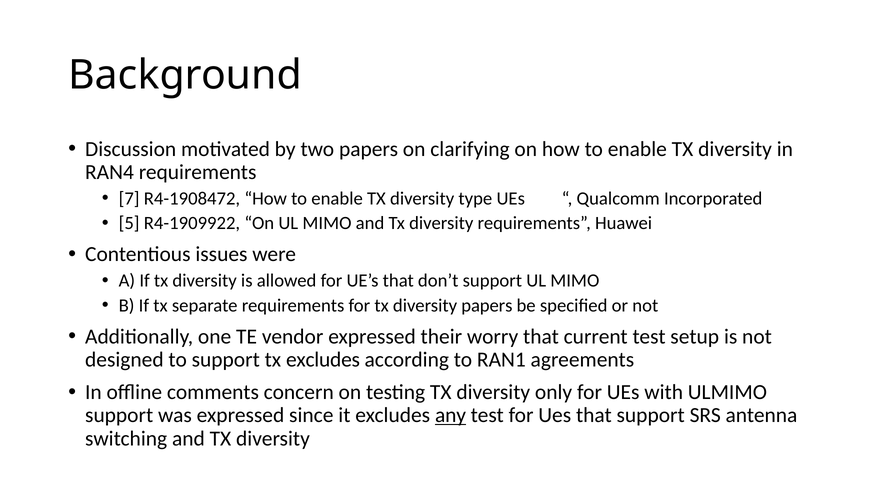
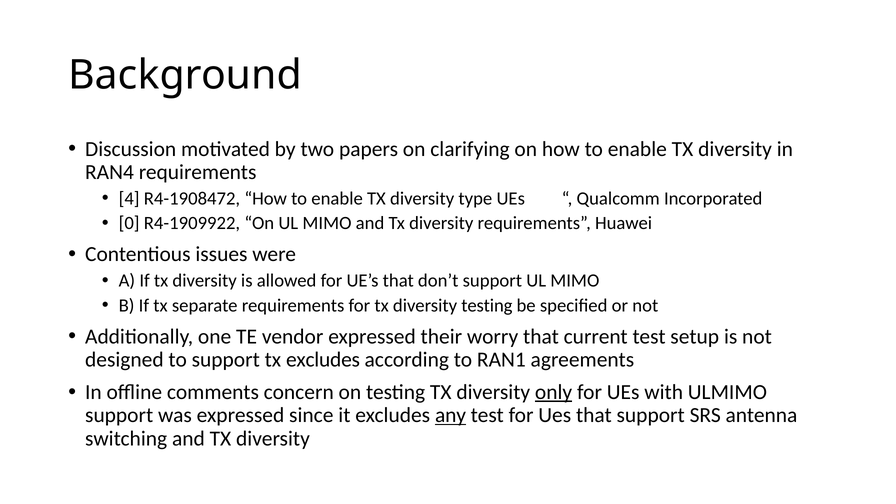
7: 7 -> 4
5: 5 -> 0
diversity papers: papers -> testing
only underline: none -> present
